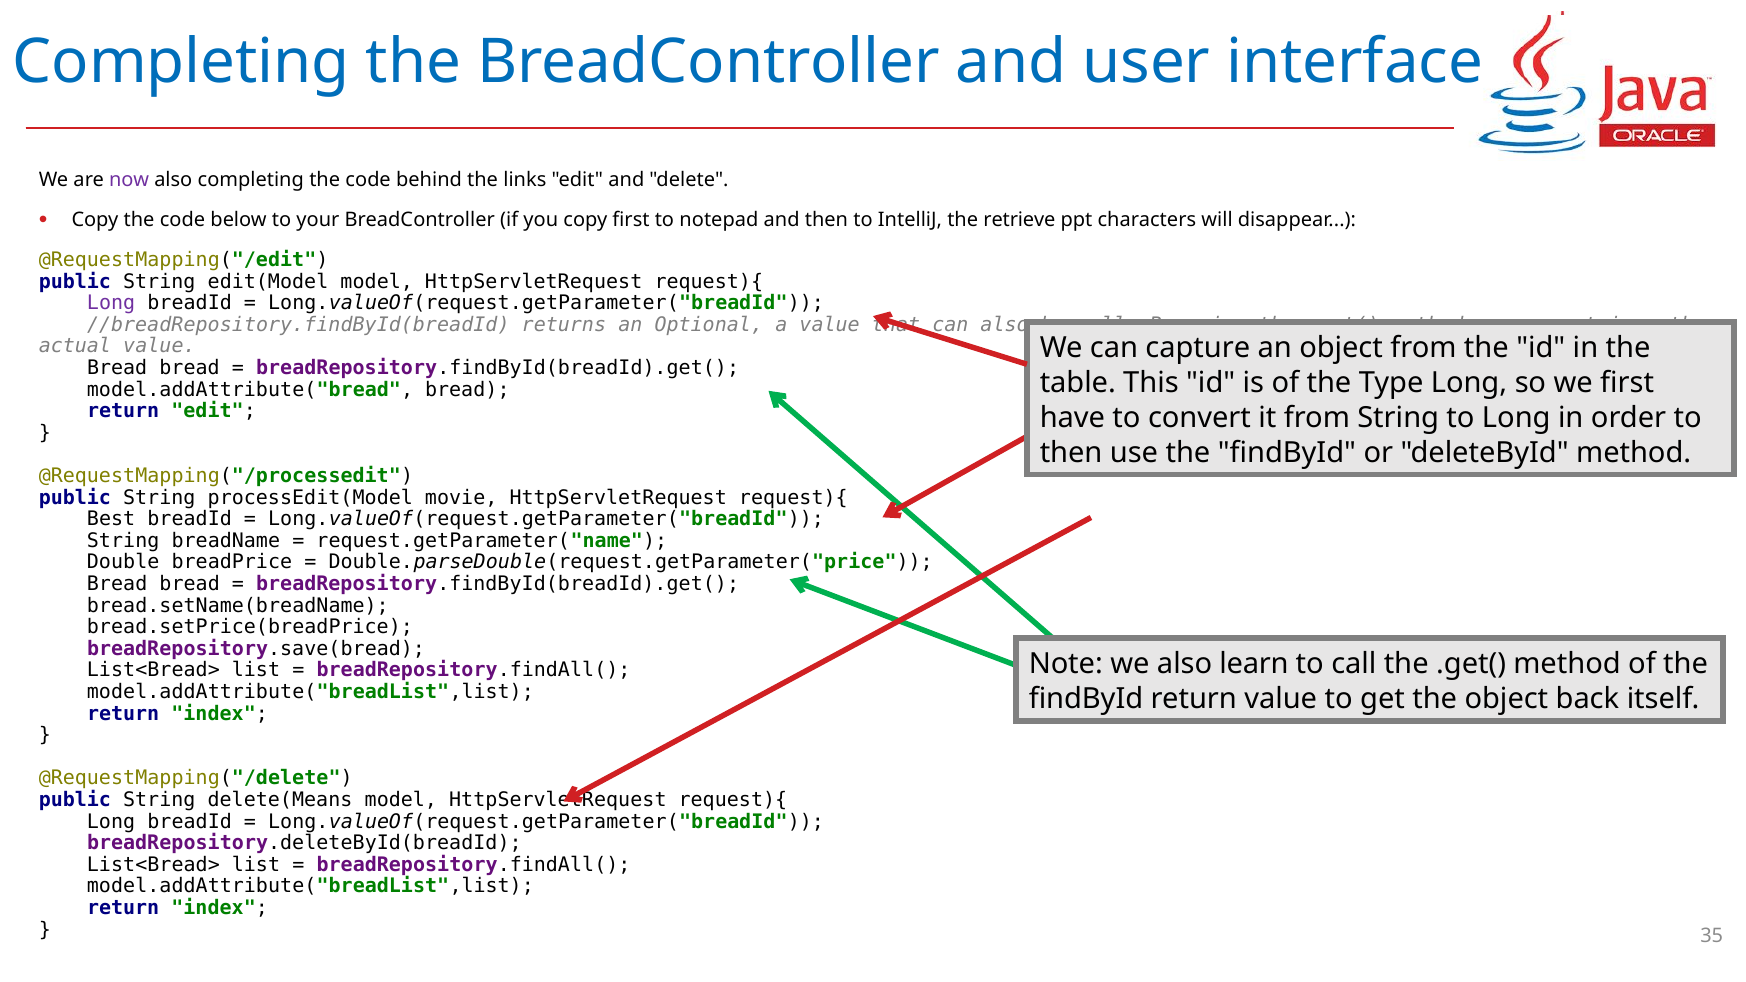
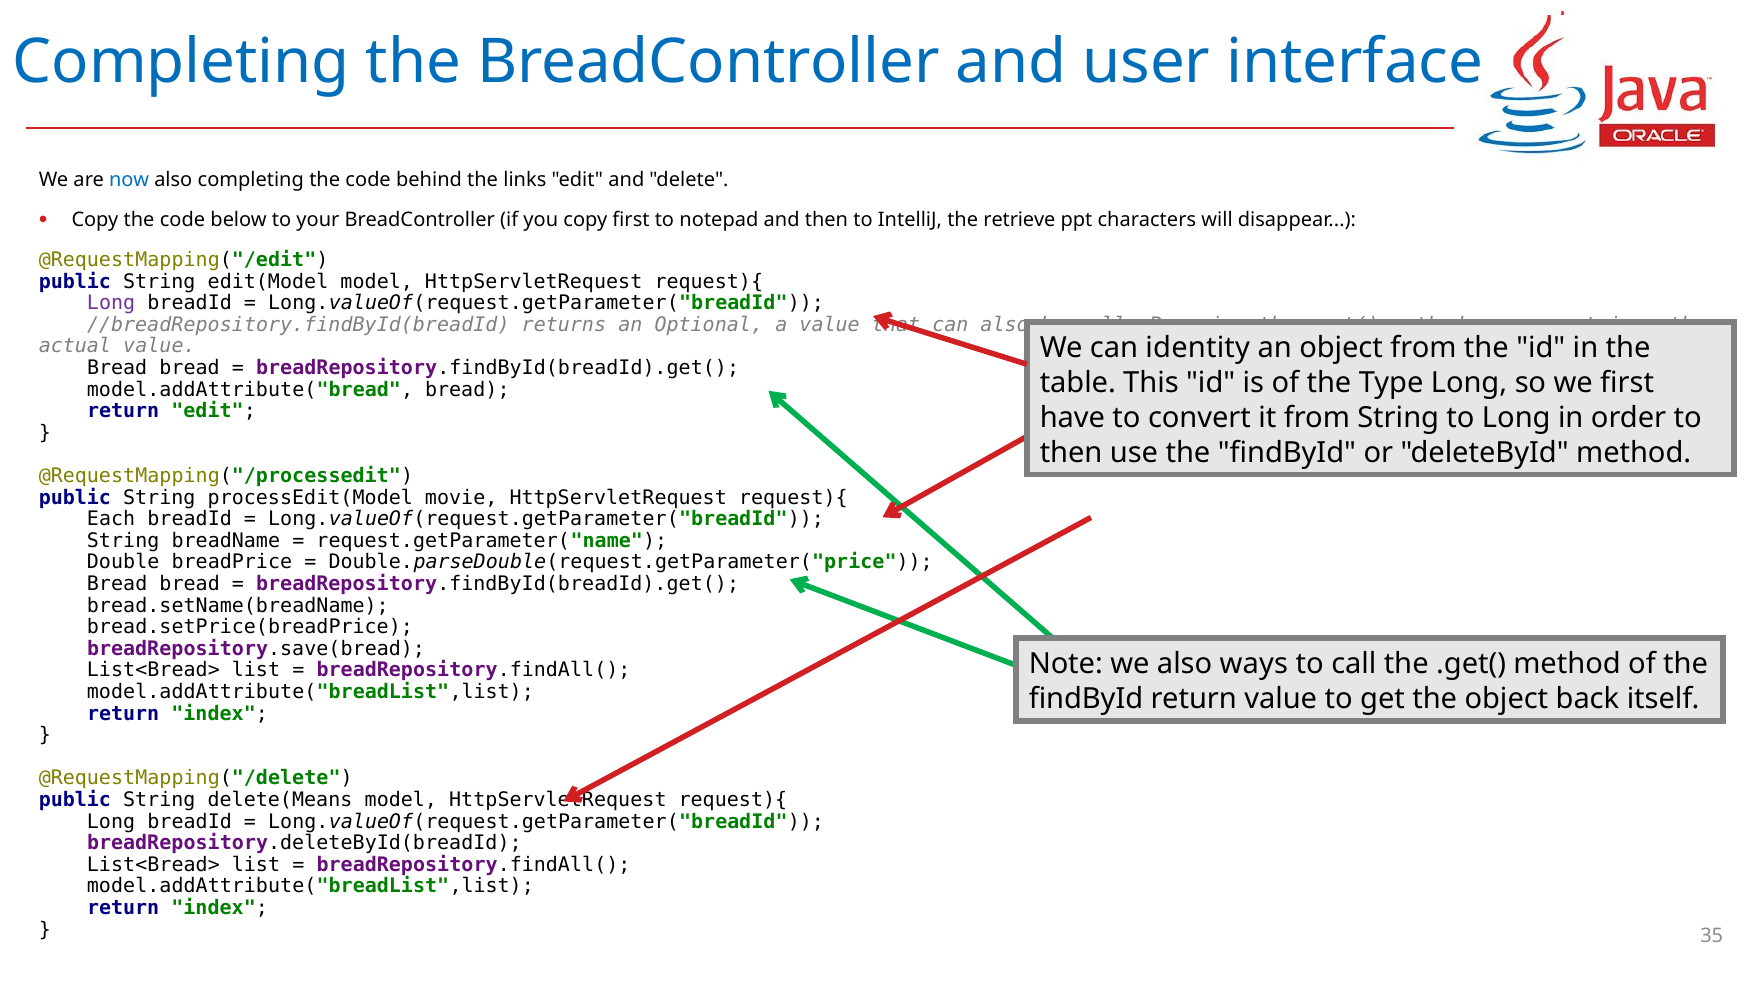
now colour: purple -> blue
capture: capture -> identity
Best: Best -> Each
learn: learn -> ways
